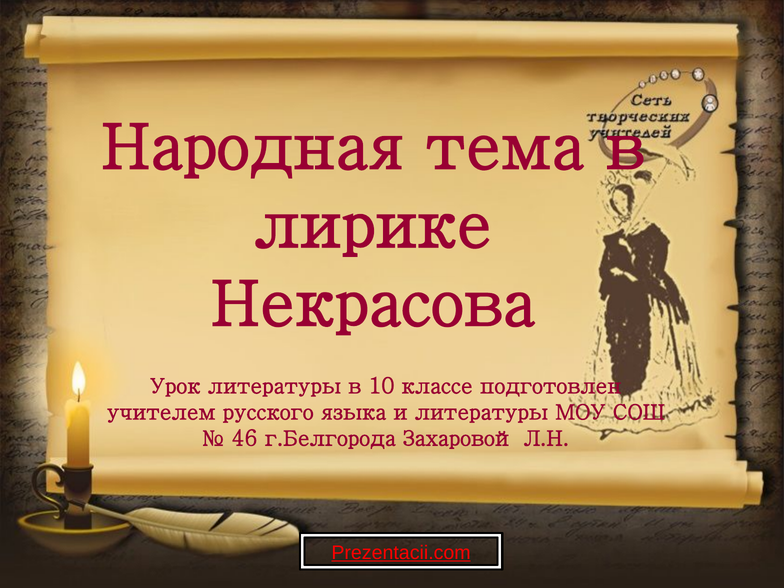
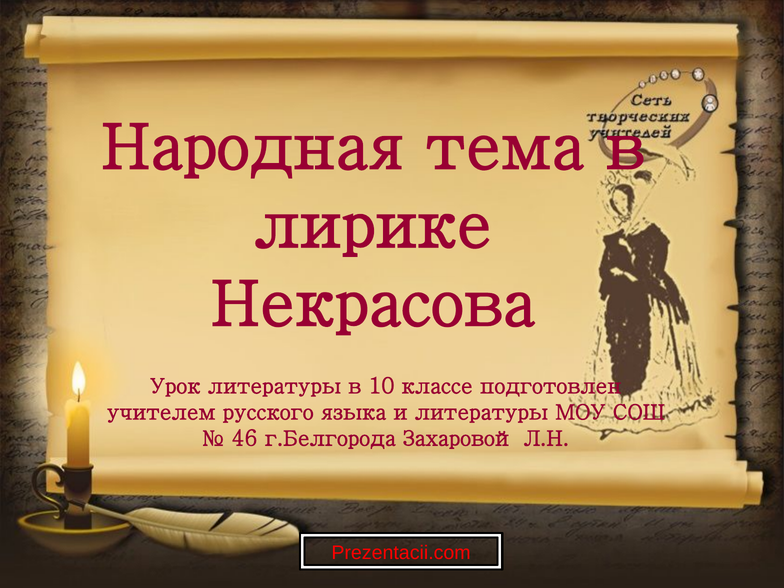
Prezentacii.com underline: present -> none
